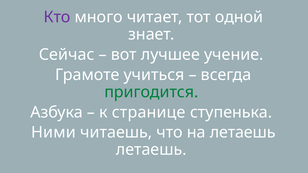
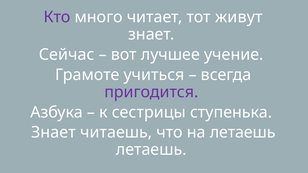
одной: одной -> живут
пригодится colour: green -> purple
странице: странице -> сестрицы
Ними at (53, 133): Ними -> Знает
